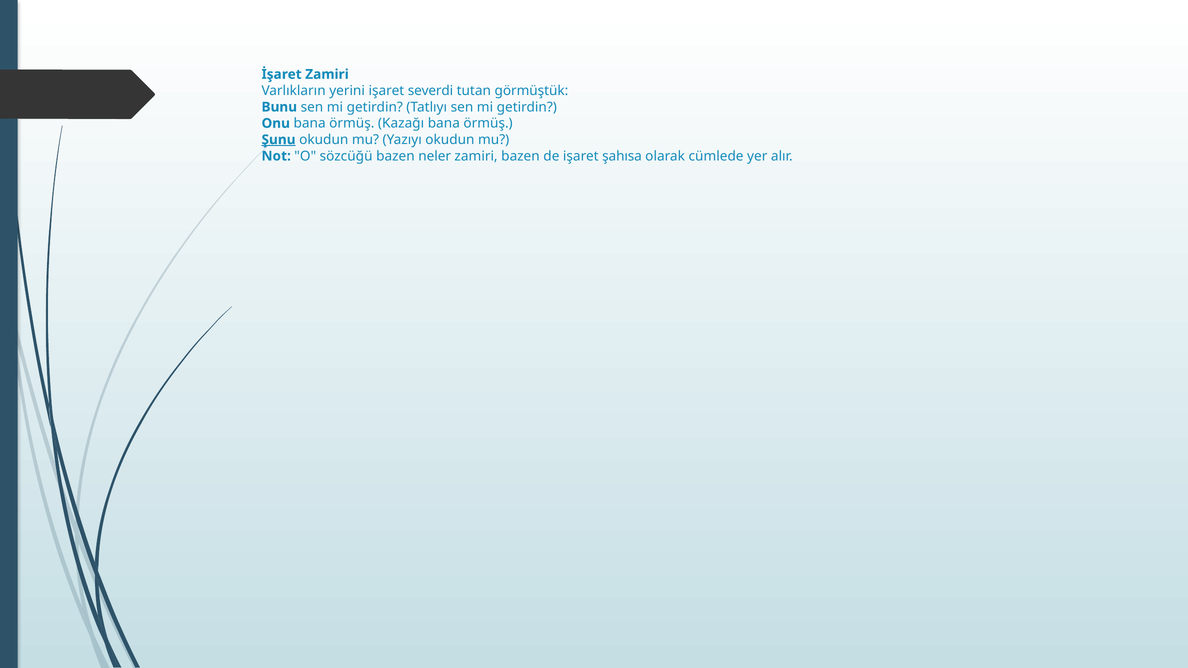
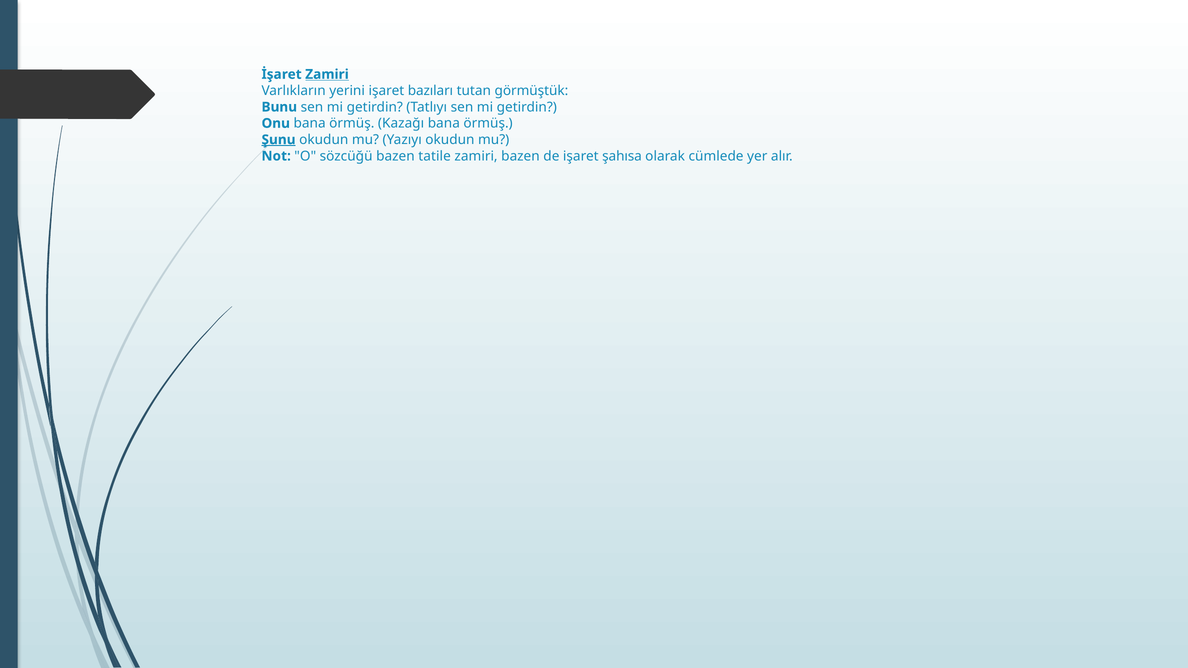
Zamiri at (327, 74) underline: none -> present
severdi: severdi -> bazıları
neler: neler -> tatile
